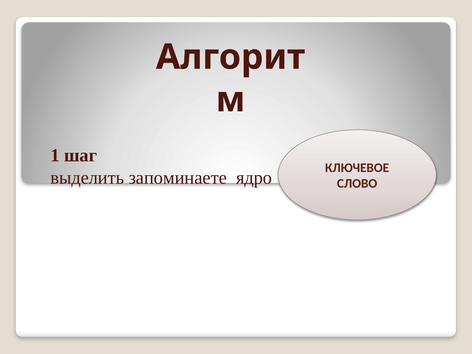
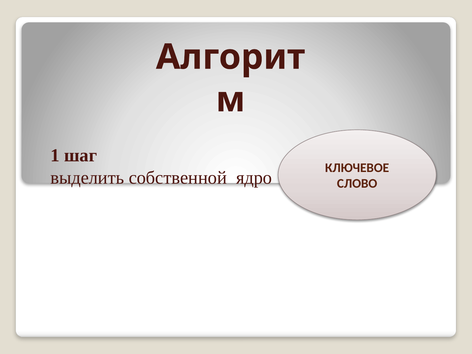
запоминаете: запоминаете -> собственной
